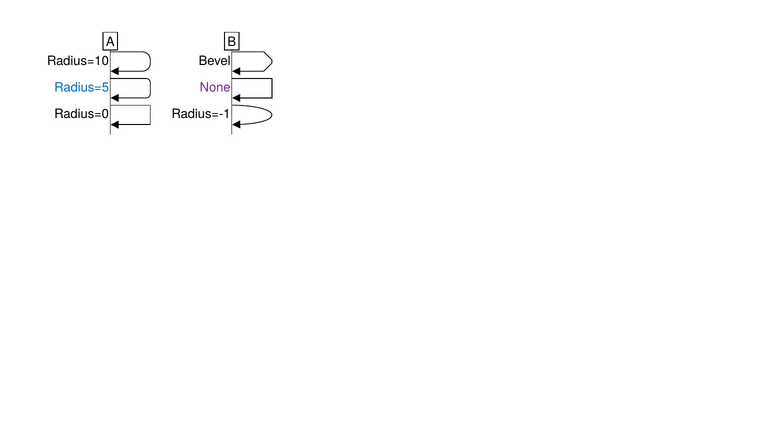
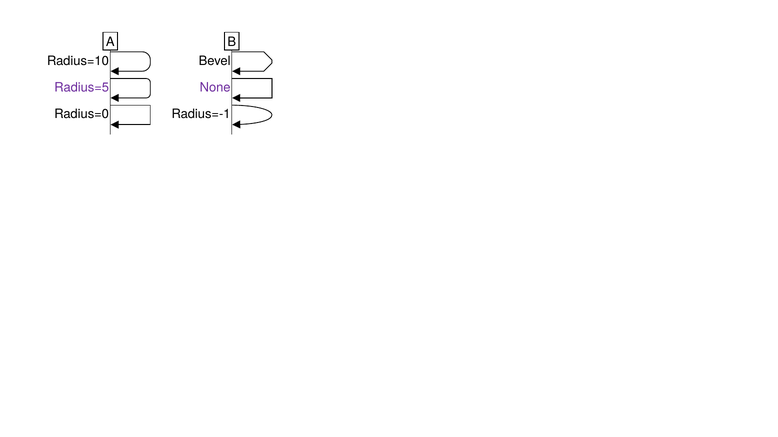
Radius=5 colour: blue -> purple
